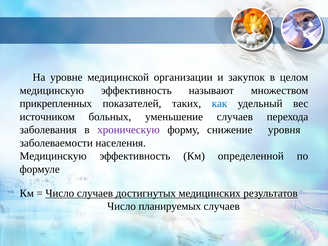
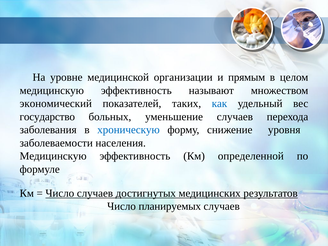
закупок: закупок -> прямым
прикрепленных: прикрепленных -> экономический
источником: источником -> государство
хроническую colour: purple -> blue
